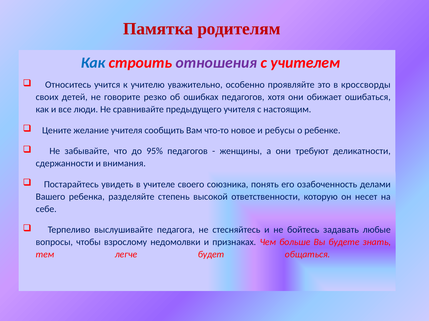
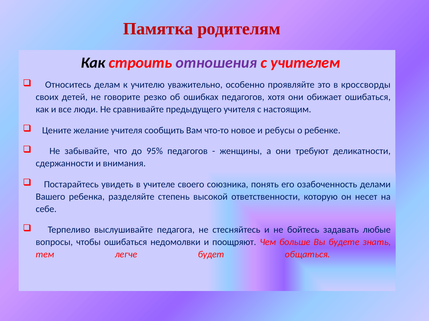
Как at (93, 63) colour: blue -> black
учится: учится -> делам
чтобы взрослому: взрослому -> ошибаться
признаках: признаках -> поощряют
